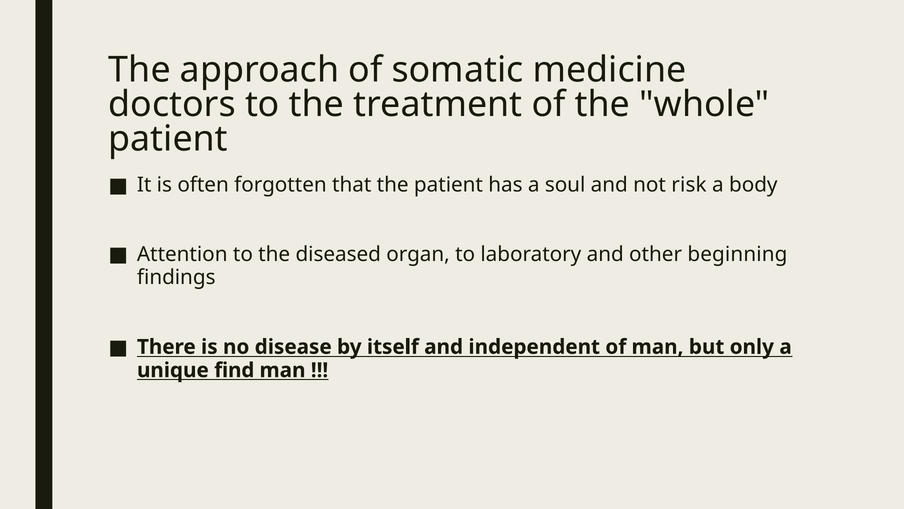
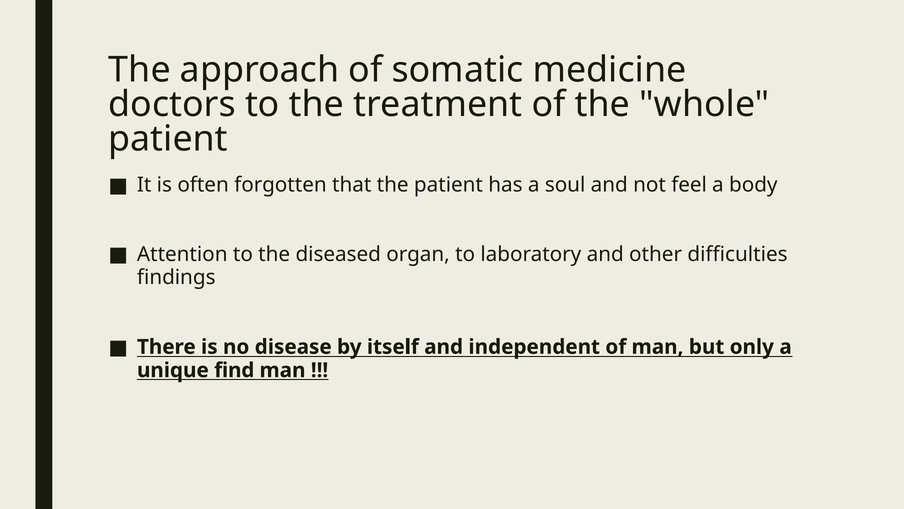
risk: risk -> feel
beginning: beginning -> difficulties
